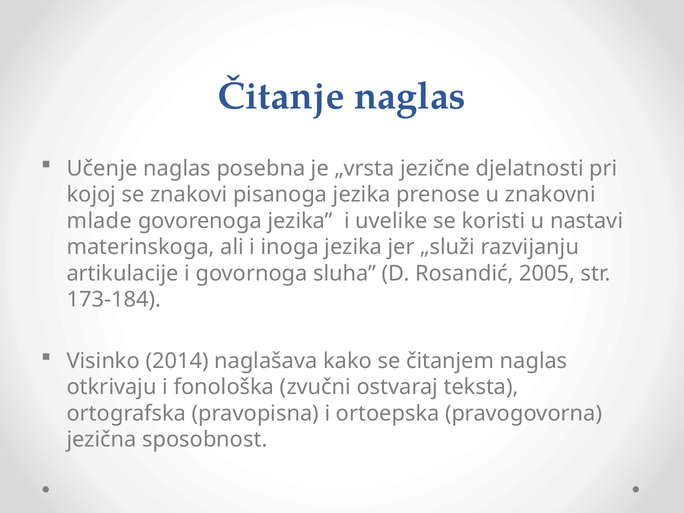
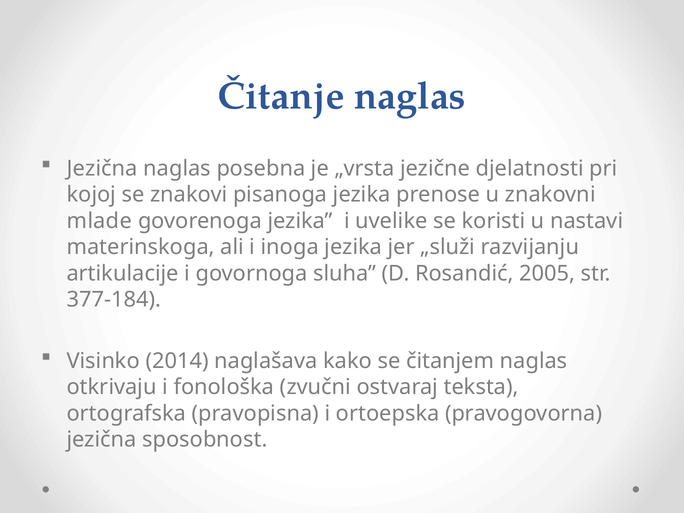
Učenje at (102, 169): Učenje -> Jezična
173-184: 173-184 -> 377-184
